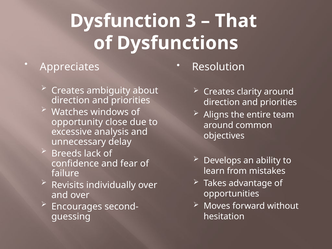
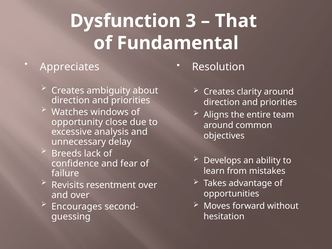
Dysfunctions: Dysfunctions -> Fundamental
individually: individually -> resentment
